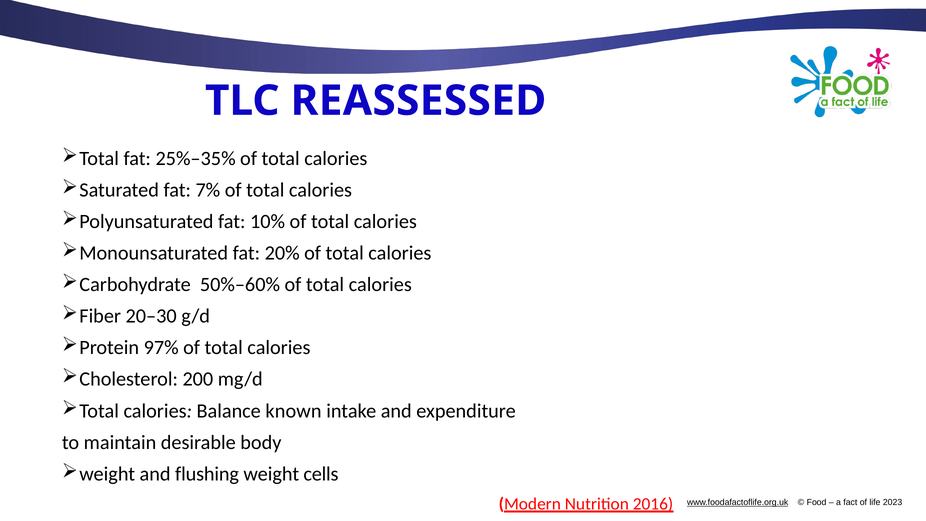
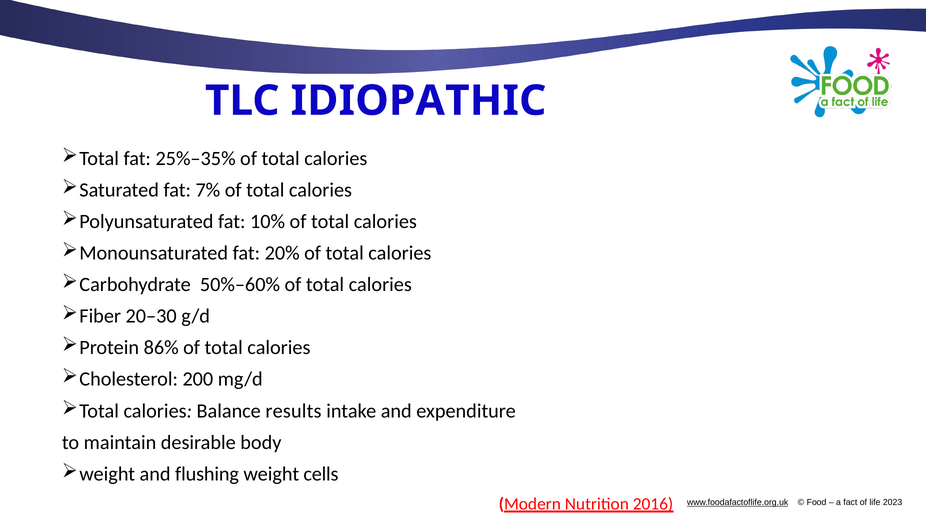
REASSESSED: REASSESSED -> IDIOPATHIC
97%: 97% -> 86%
known: known -> results
